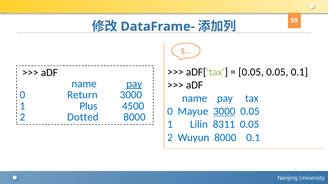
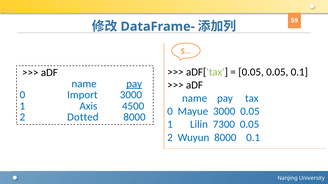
Return: Return -> Import
Plus: Plus -> Axis
3000 at (224, 112) underline: present -> none
8311: 8311 -> 7300
